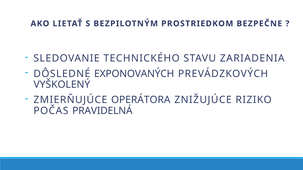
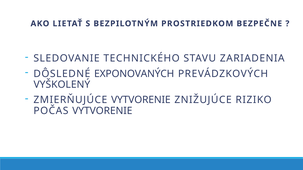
ZMIERŇUJÚCE OPERÁTORA: OPERÁTORA -> VYTVORENIE
POČAS PRAVIDELNÁ: PRAVIDELNÁ -> VYTVORENIE
